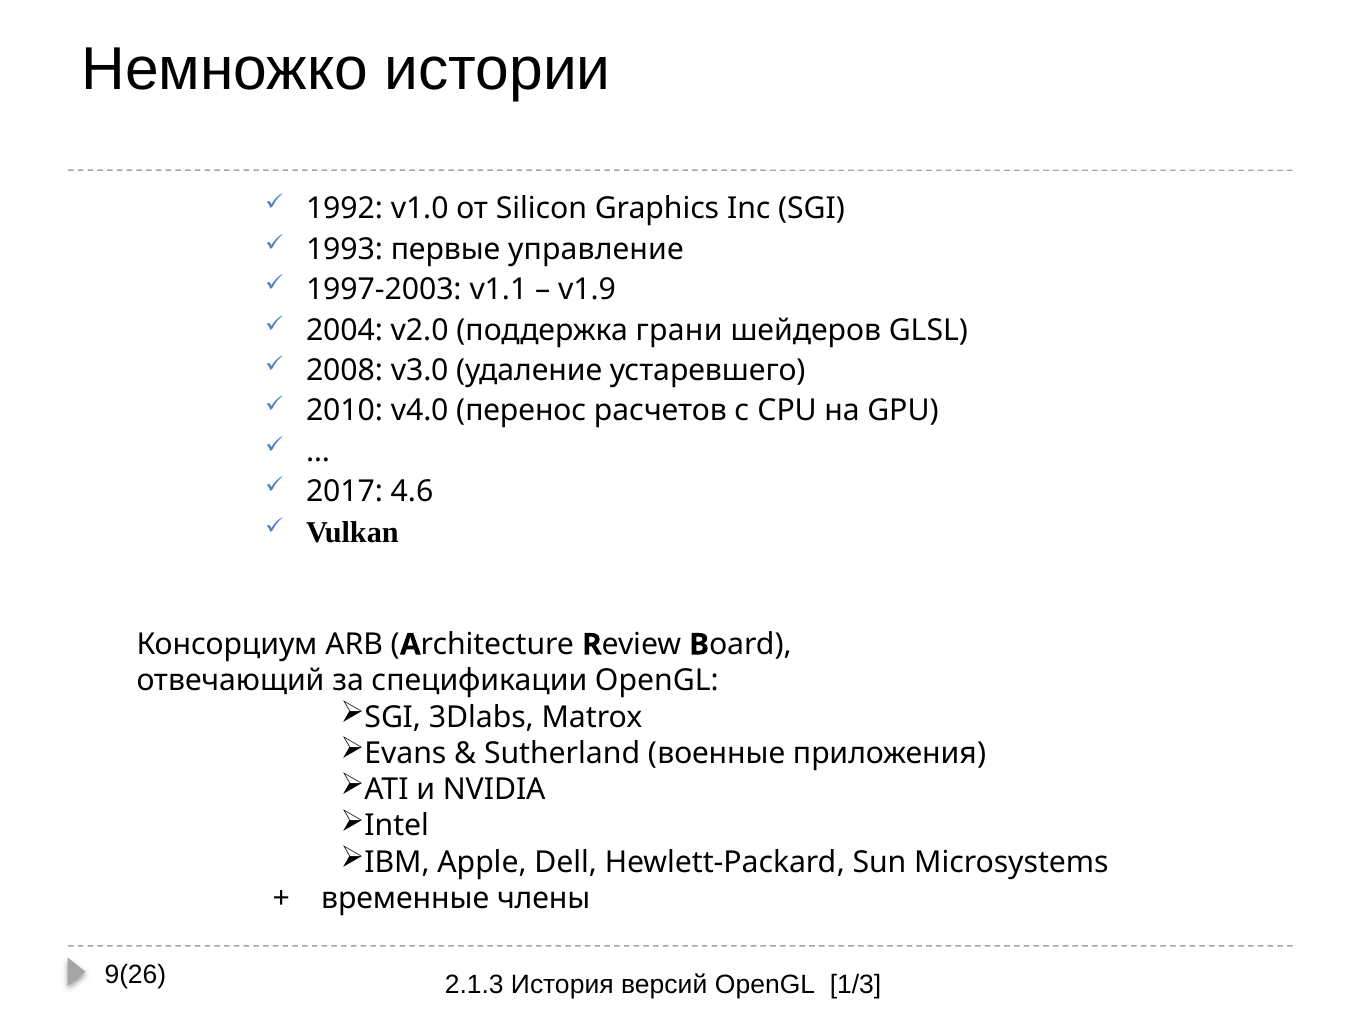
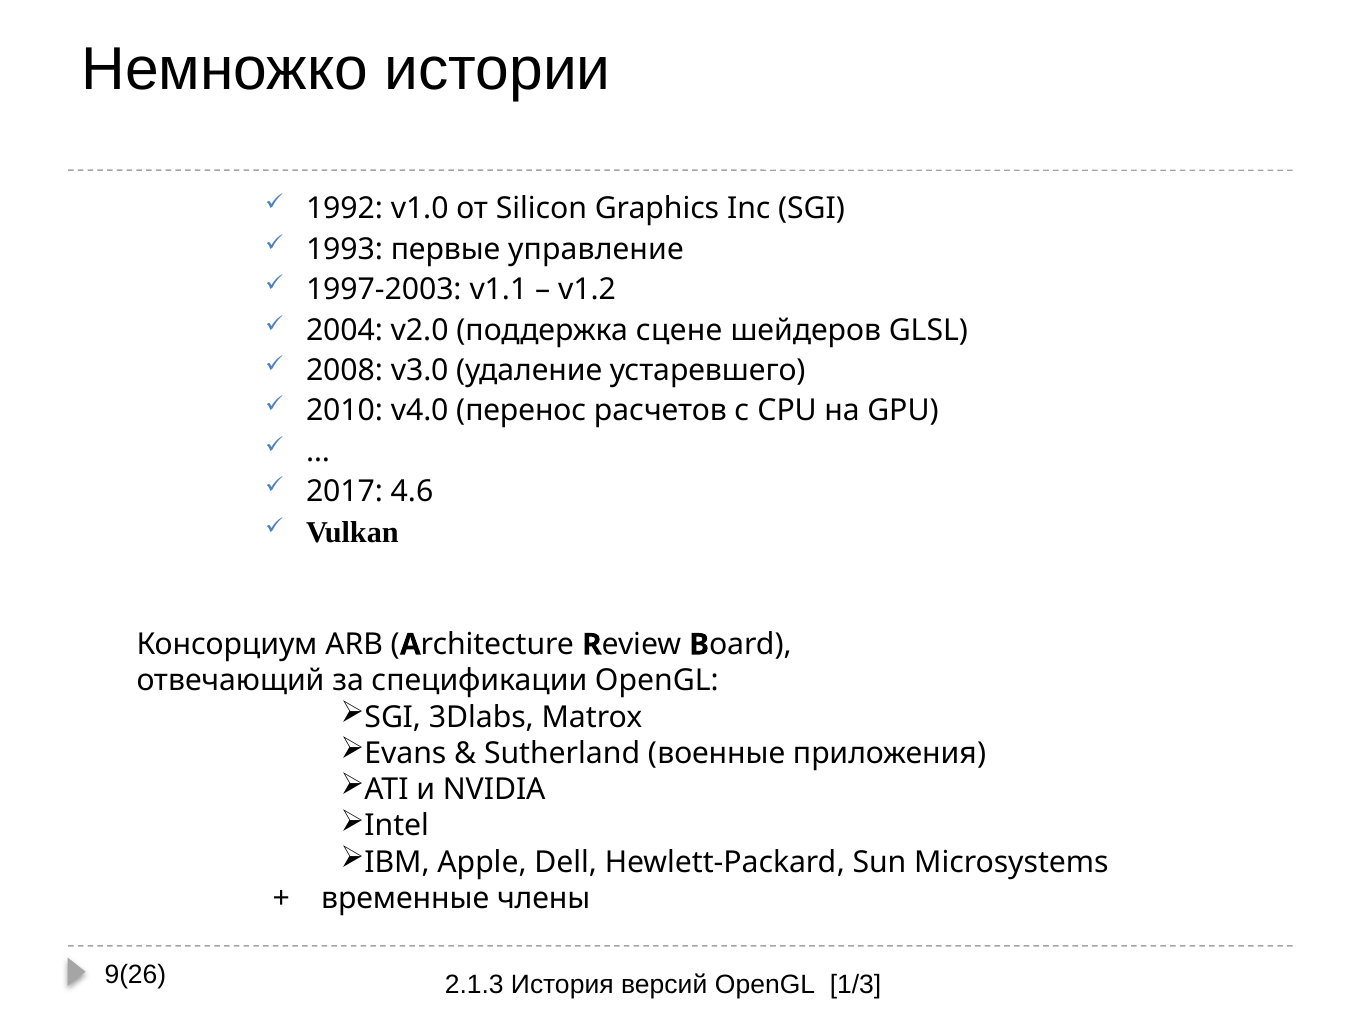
v1.9: v1.9 -> v1.2
грани: грани -> сцене
